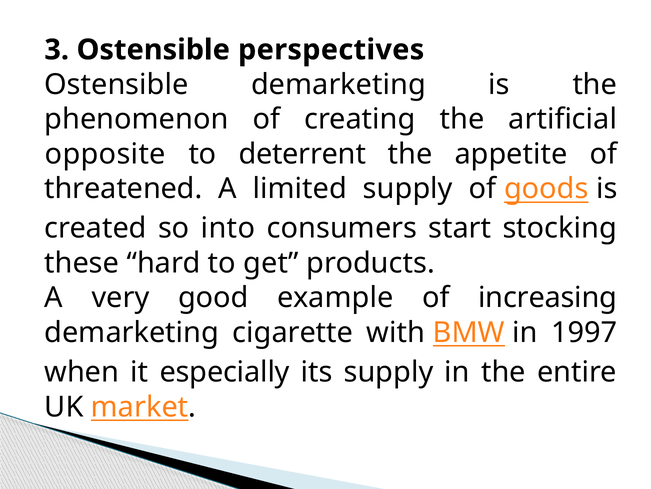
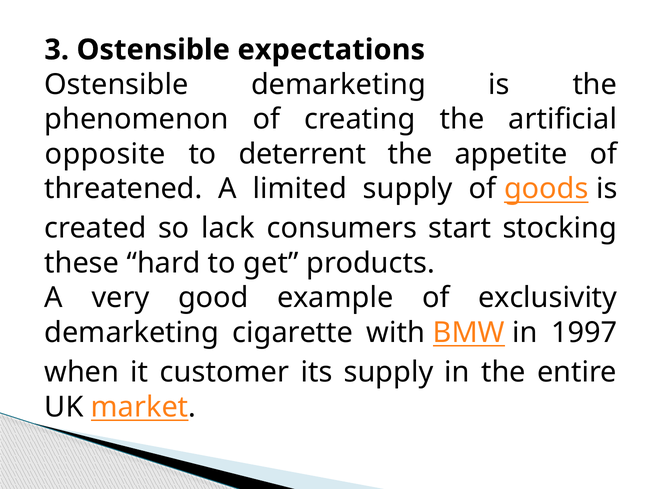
perspectives: perspectives -> expectations
into: into -> lack
increasing: increasing -> exclusivity
especially: especially -> customer
